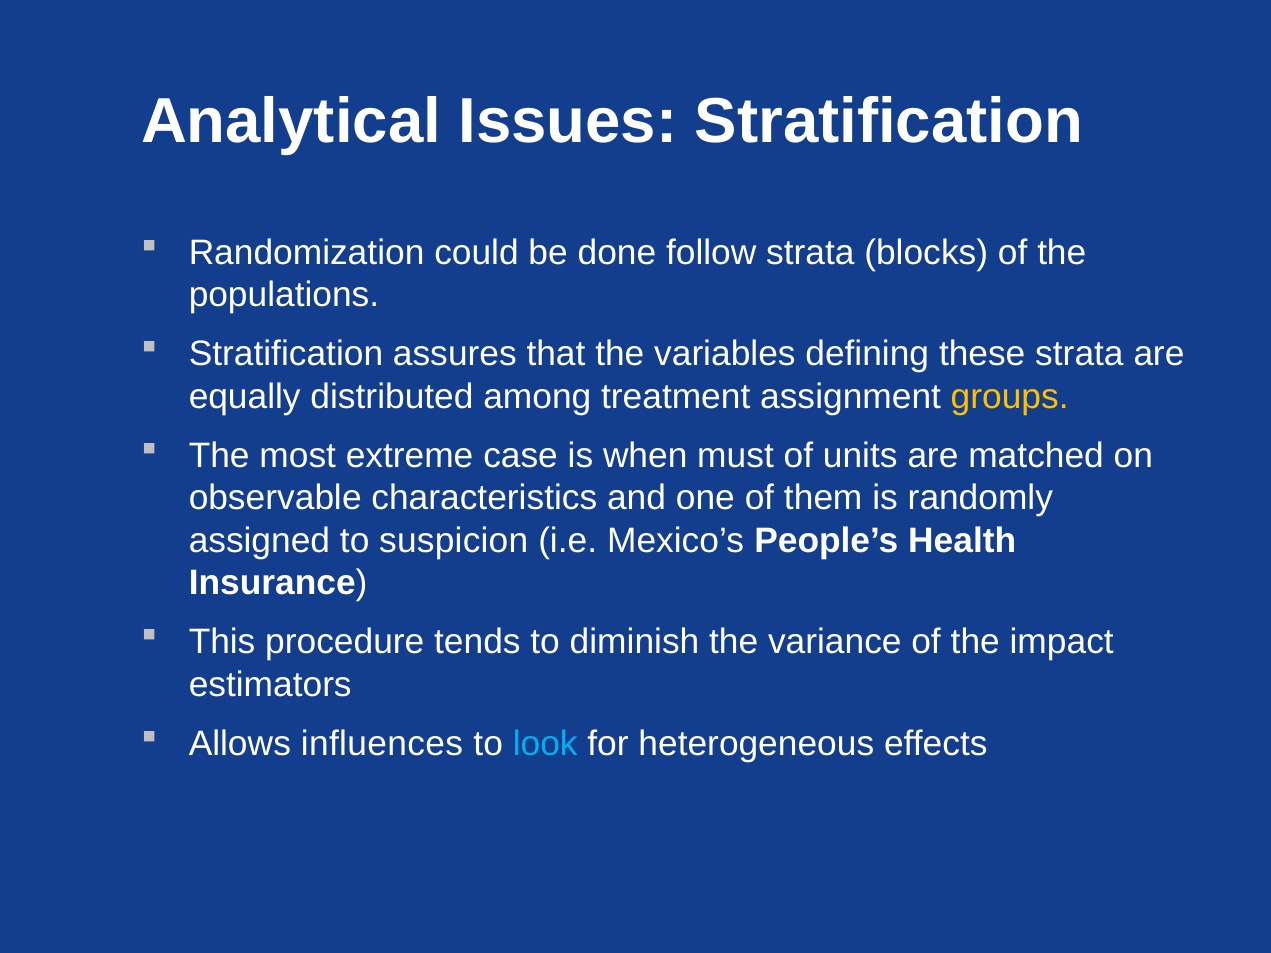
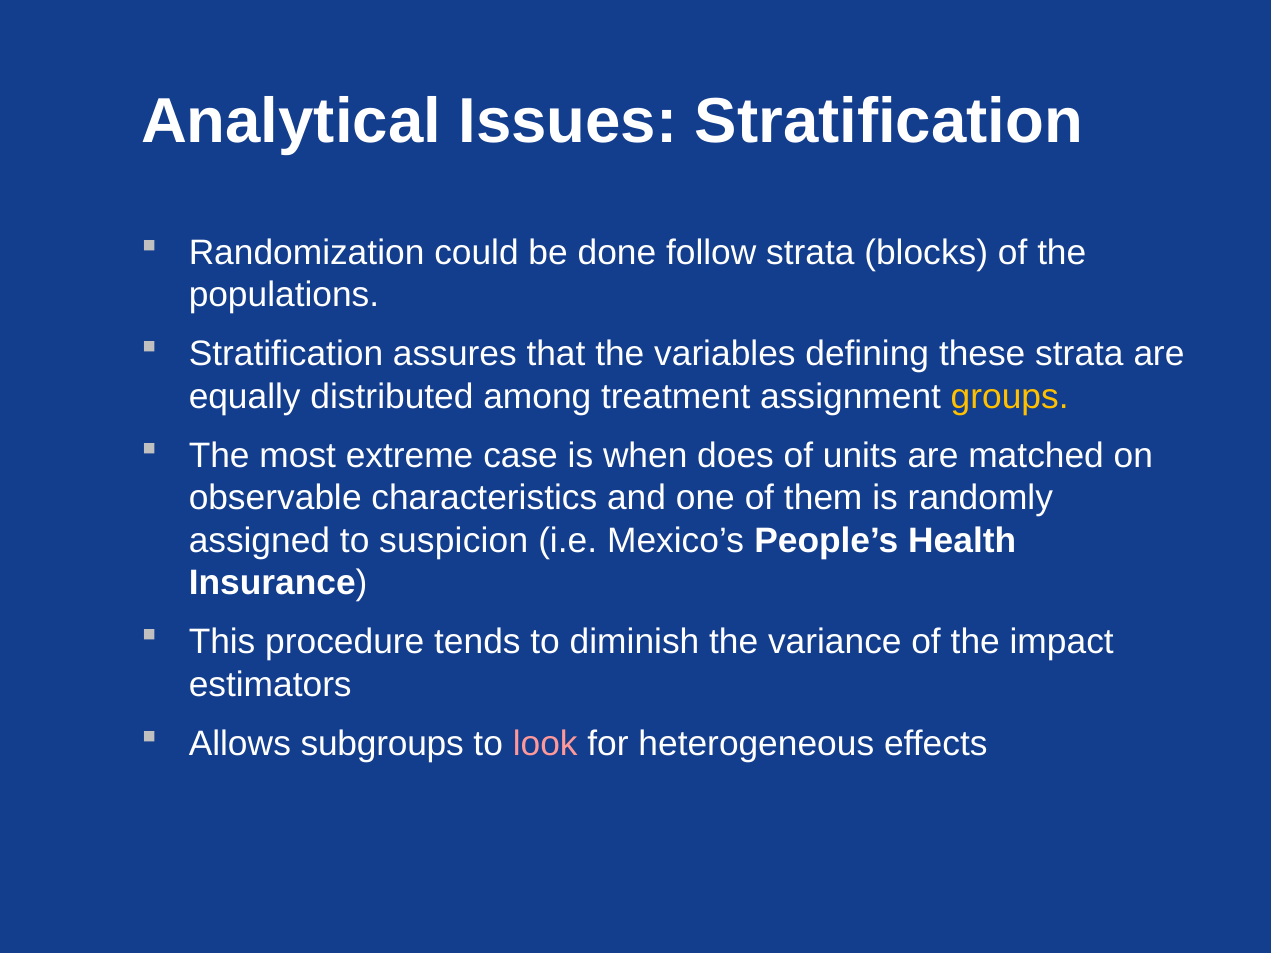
must: must -> does
influences: influences -> subgroups
look colour: light blue -> pink
